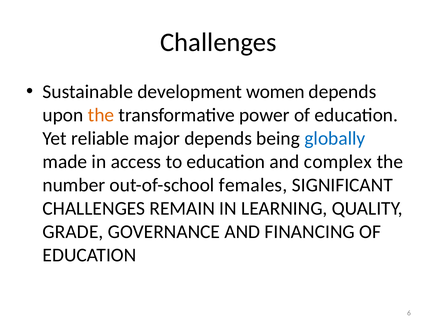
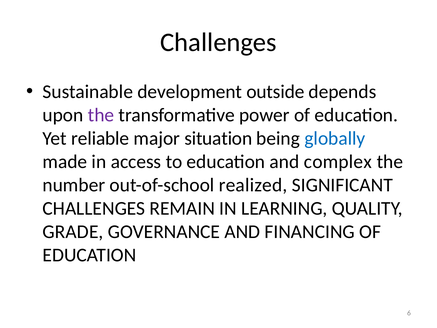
women: women -> outside
the at (101, 115) colour: orange -> purple
major depends: depends -> situation
females: females -> realized
